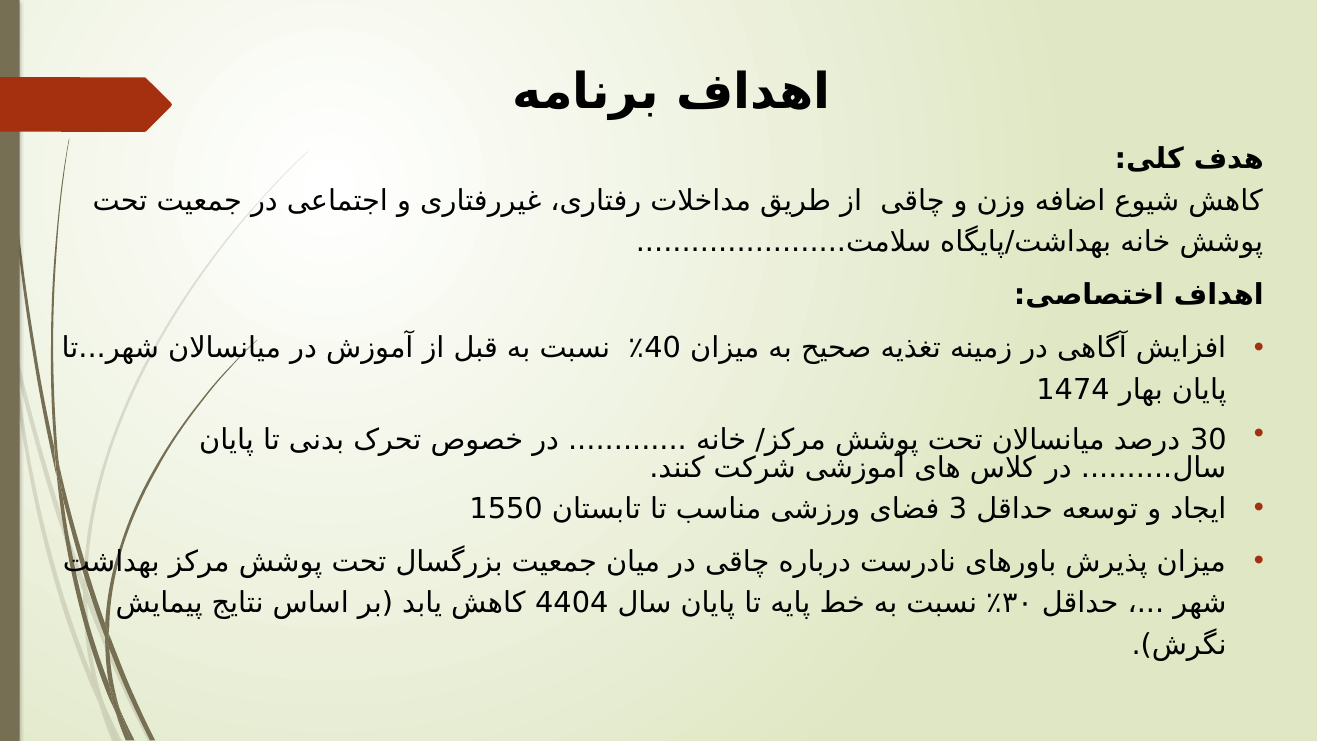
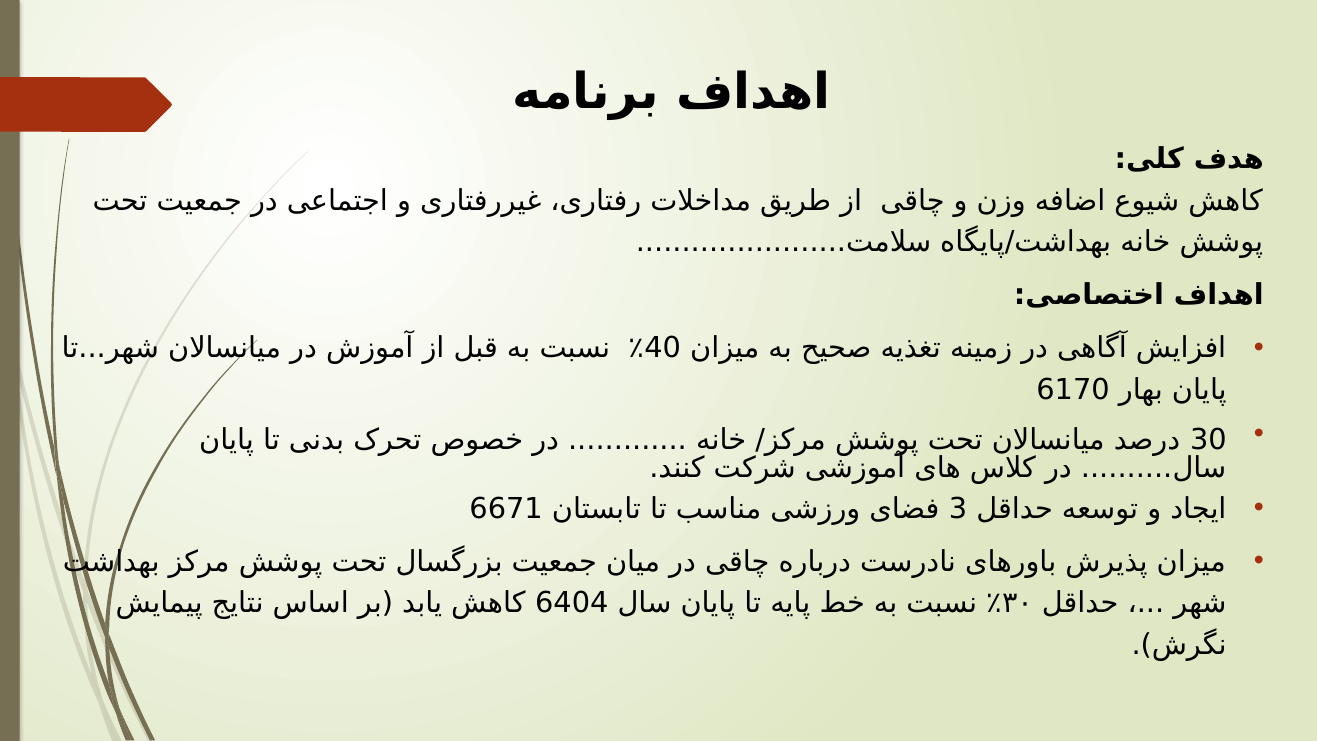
1474: 1474 -> 6170
1550: 1550 -> 6671
4404: 4404 -> 6404
